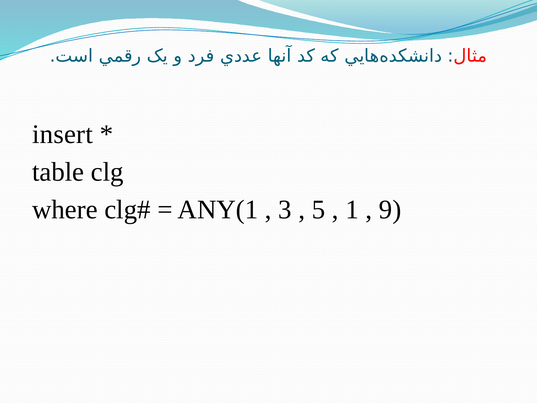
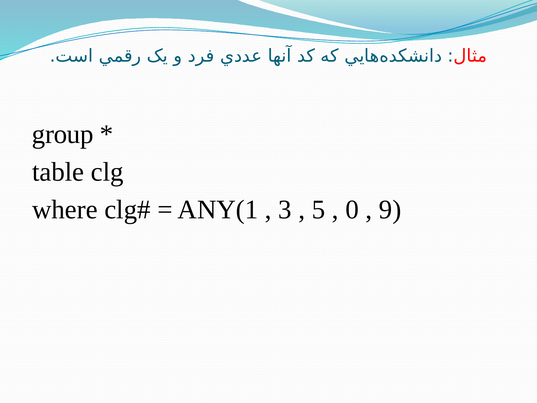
insert: insert -> group
1: 1 -> 0
